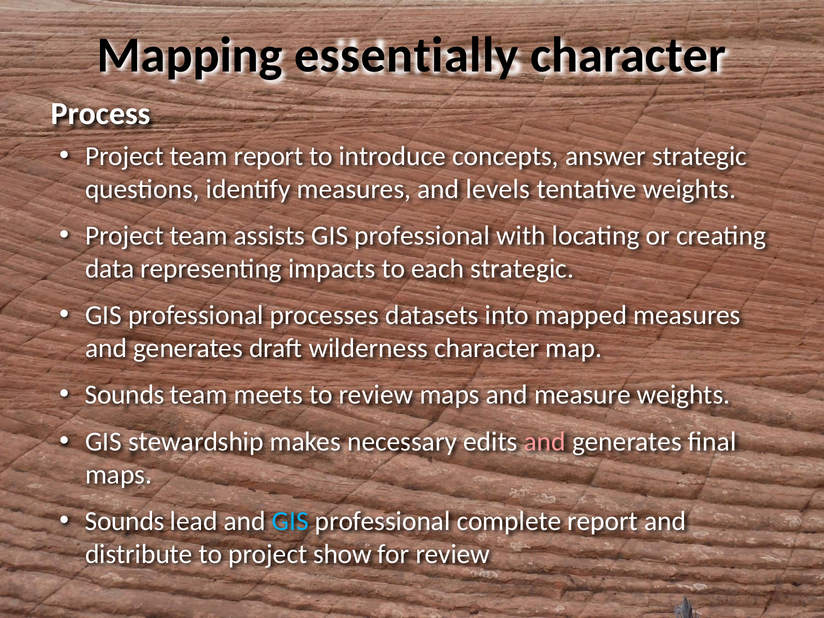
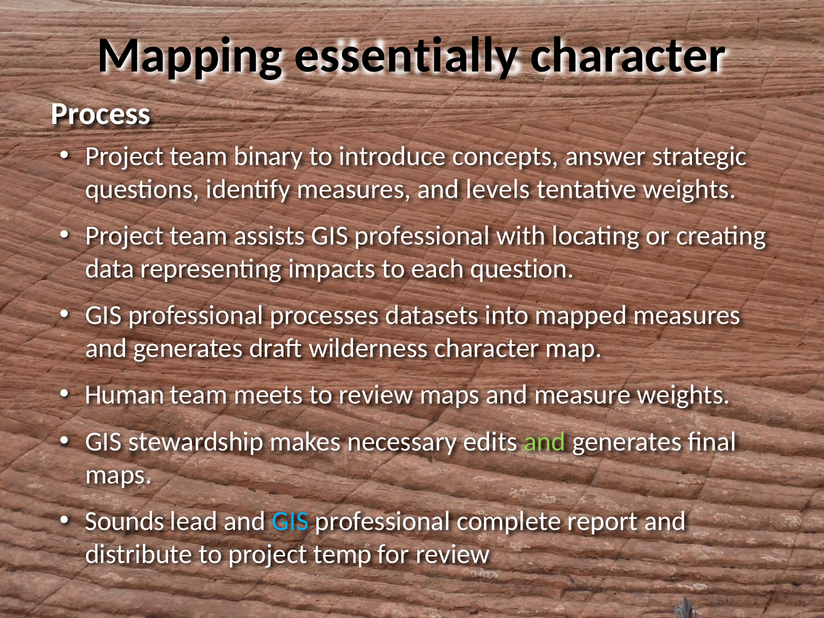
team report: report -> binary
each strategic: strategic -> question
Sounds at (125, 395): Sounds -> Human
and at (545, 442) colour: pink -> light green
show: show -> temp
